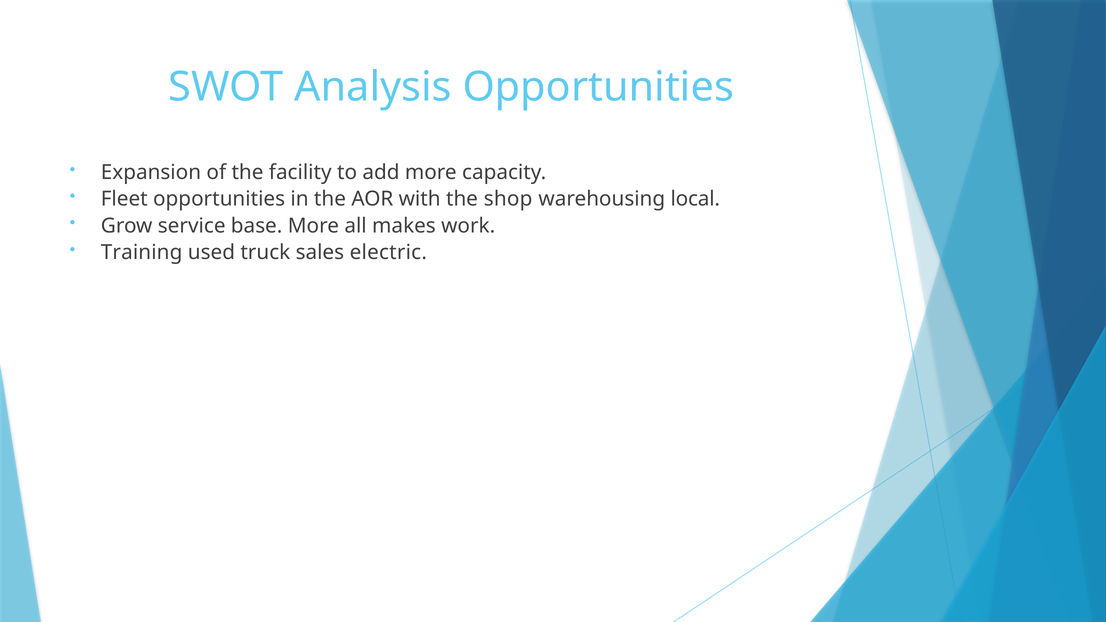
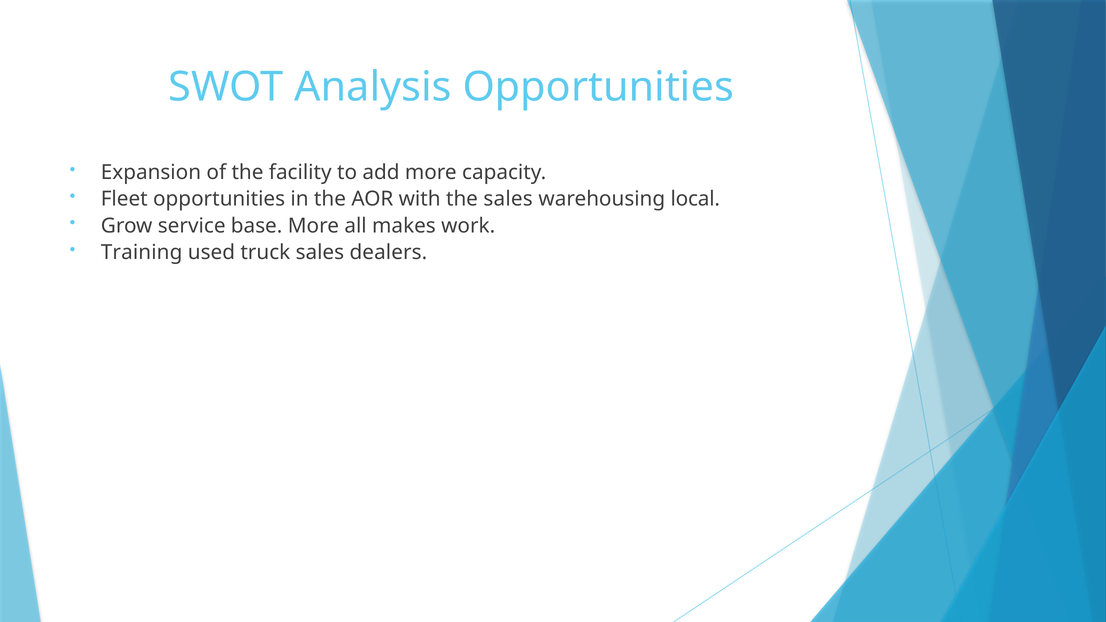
the shop: shop -> sales
electric: electric -> dealers
